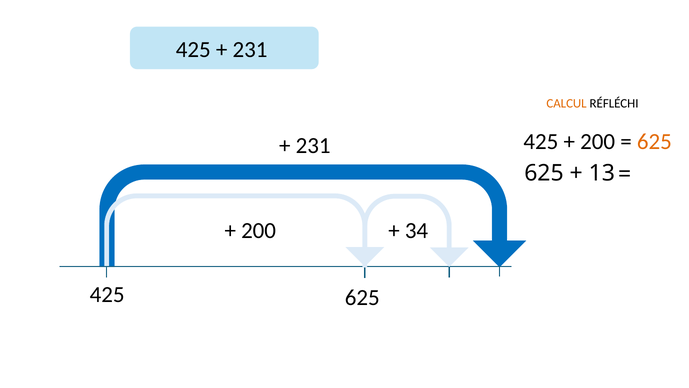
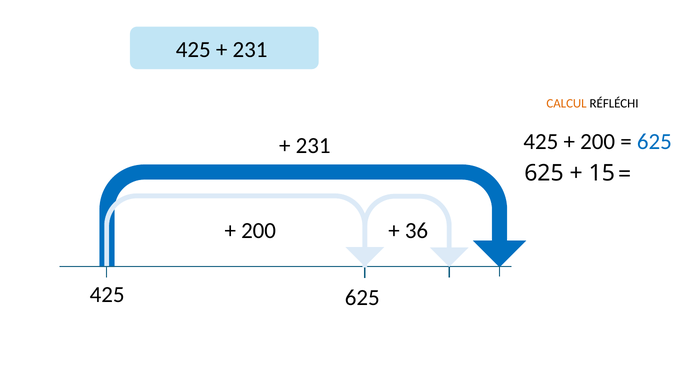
625 at (654, 142) colour: orange -> blue
13: 13 -> 15
34: 34 -> 36
